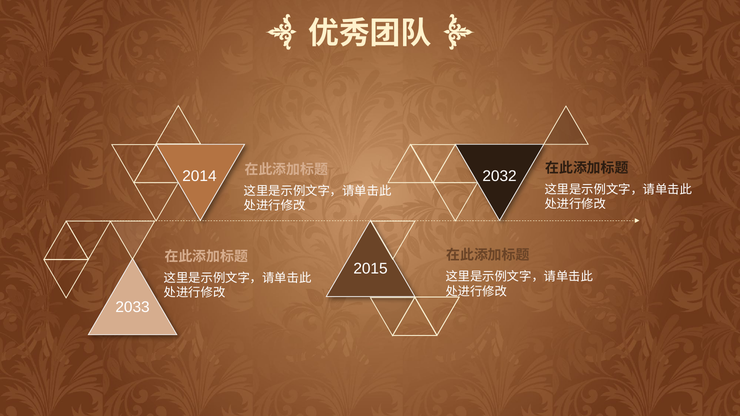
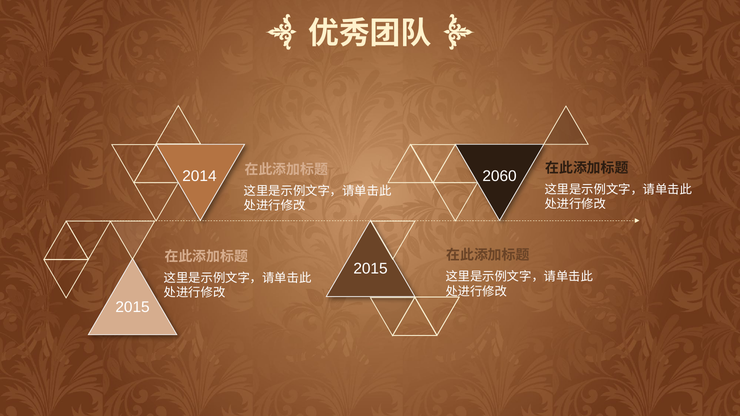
2032: 2032 -> 2060
2033 at (133, 307): 2033 -> 2015
